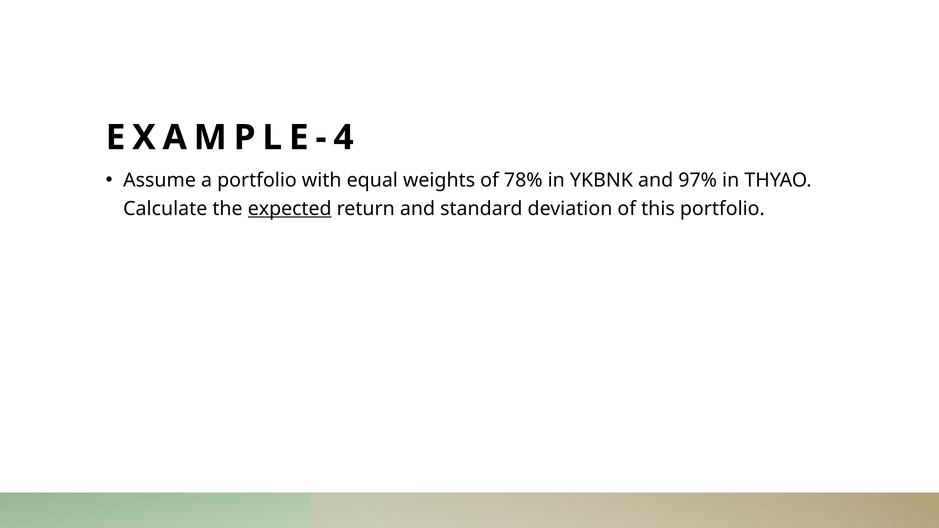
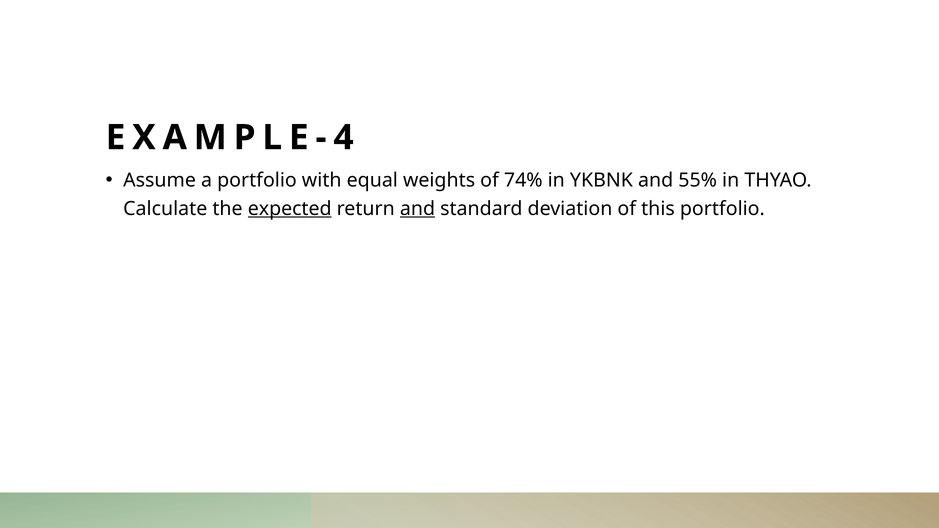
78%: 78% -> 74%
97%: 97% -> 55%
and at (417, 209) underline: none -> present
